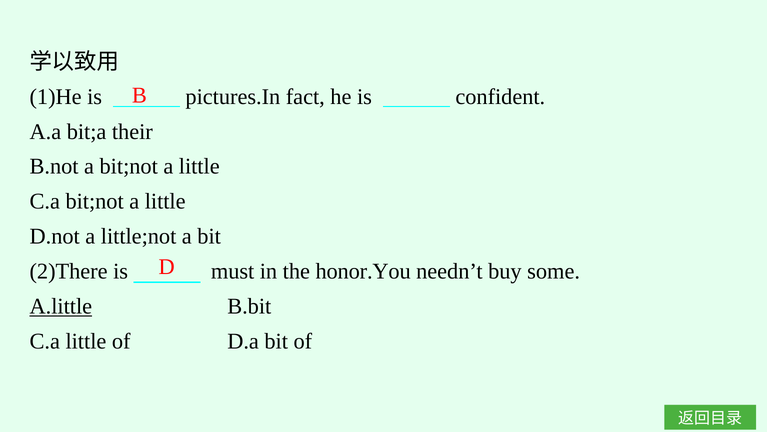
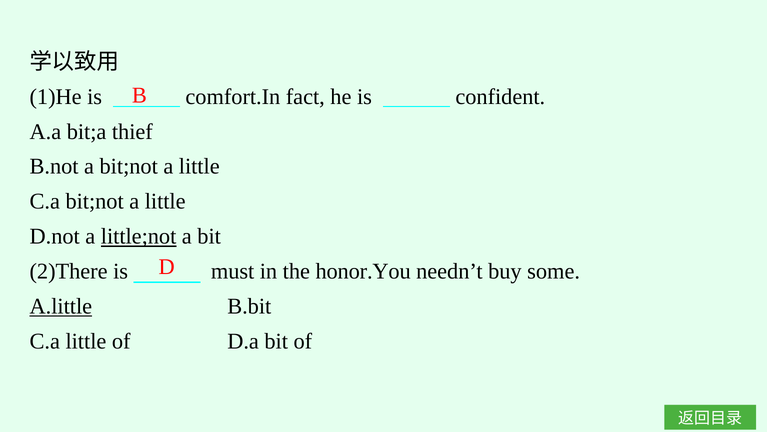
pictures.In: pictures.In -> comfort.In
their: their -> thief
little;not underline: none -> present
